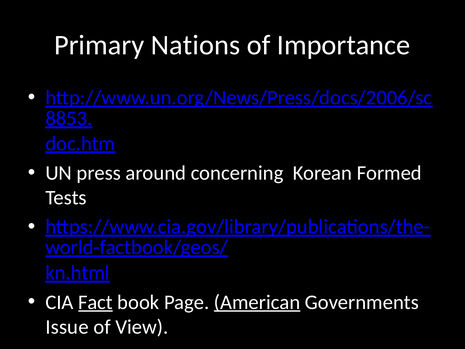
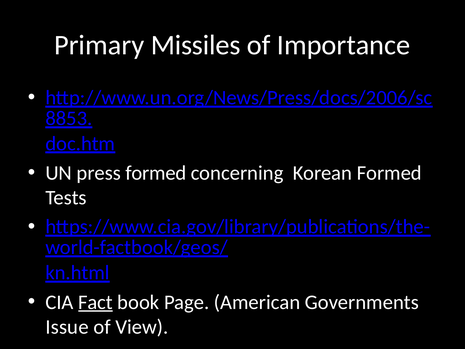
Nations: Nations -> Missiles
press around: around -> formed
American underline: present -> none
